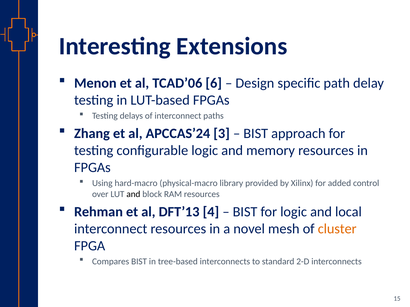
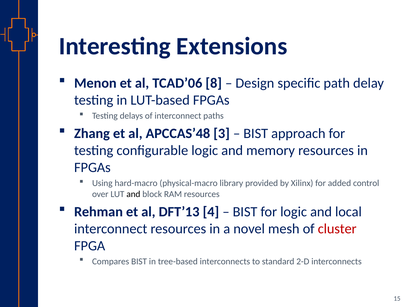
6: 6 -> 8
APCCAS’24: APCCAS’24 -> APCCAS’48
cluster colour: orange -> red
